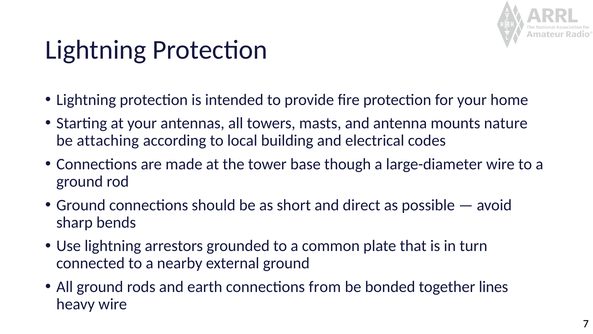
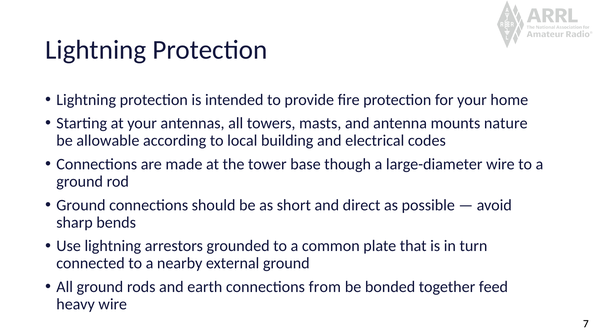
attaching: attaching -> allowable
lines: lines -> feed
